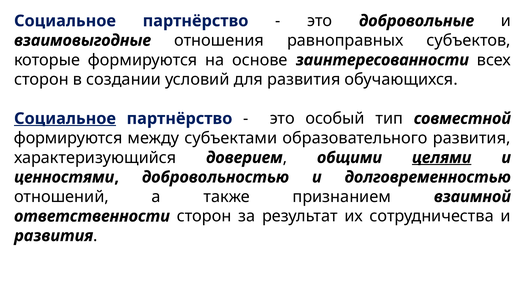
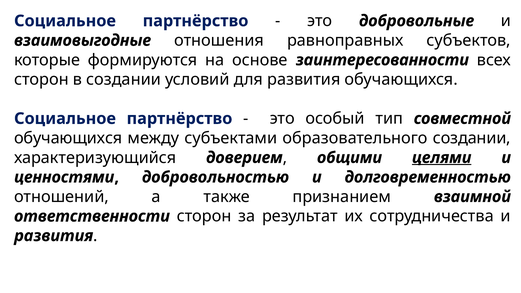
Социальное at (65, 119) underline: present -> none
формируются at (68, 138): формируются -> обучающихся
образовательного развития: развития -> создании
